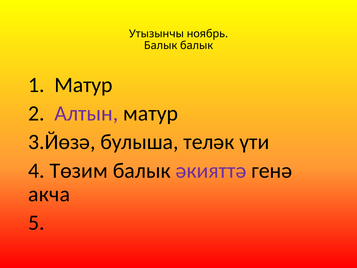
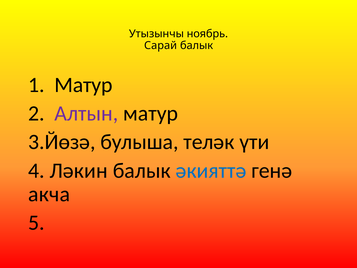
Балык at (161, 45): Балык -> Сарай
Төзим: Төзим -> Ләкин
әкияттә colour: purple -> blue
